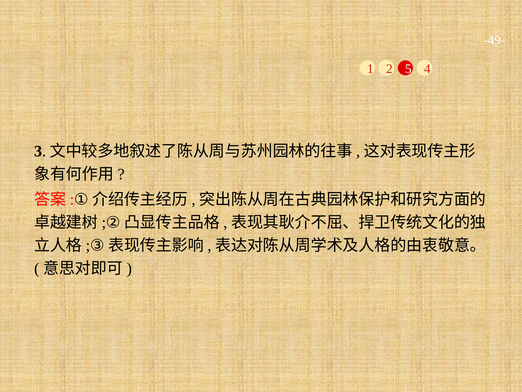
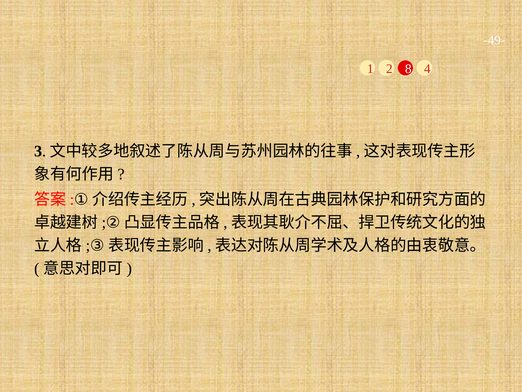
5: 5 -> 8
